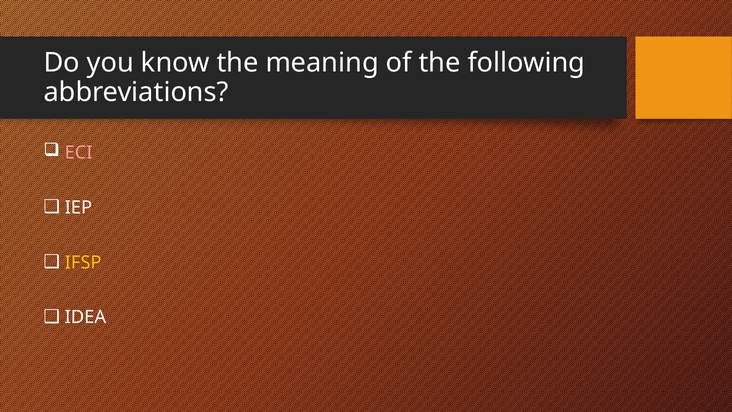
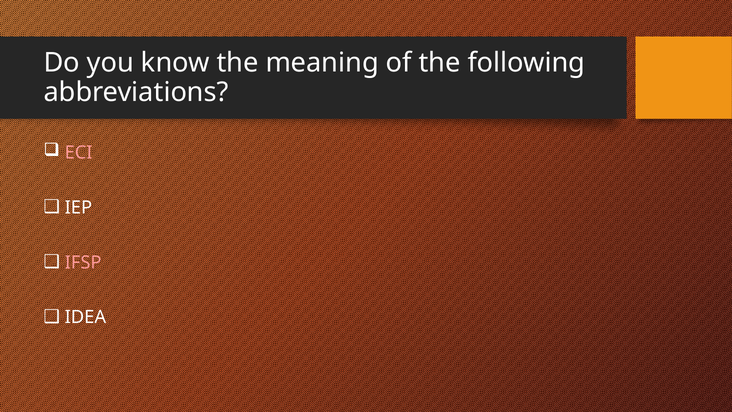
IFSP colour: yellow -> pink
